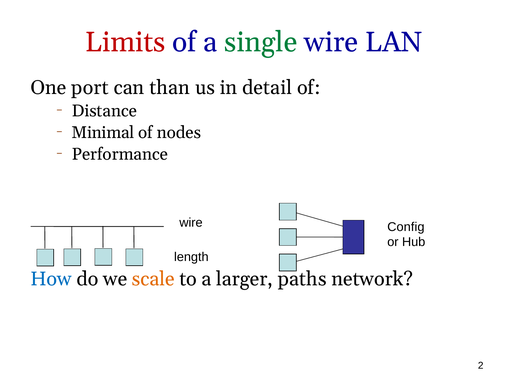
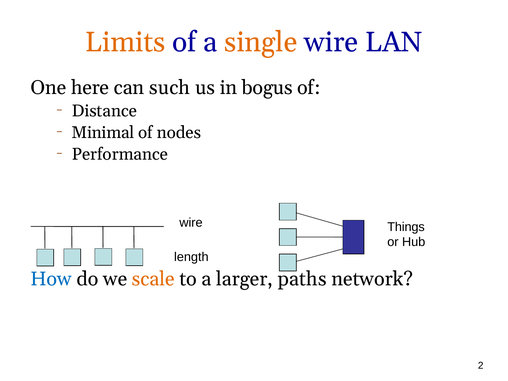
Limits colour: red -> orange
single colour: green -> orange
port: port -> here
than: than -> such
detail: detail -> bogus
Config: Config -> Things
